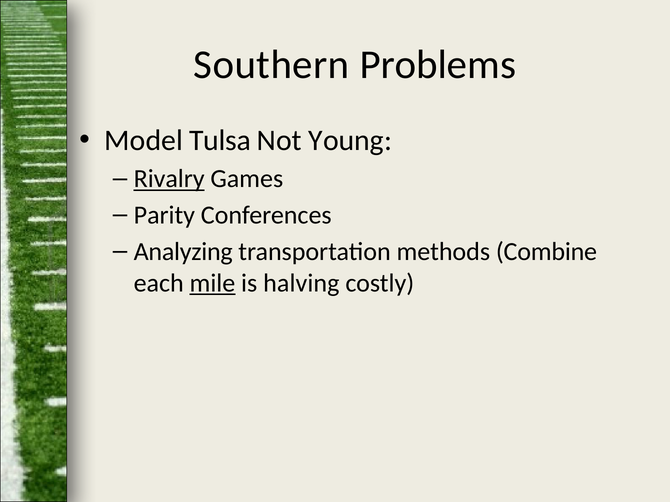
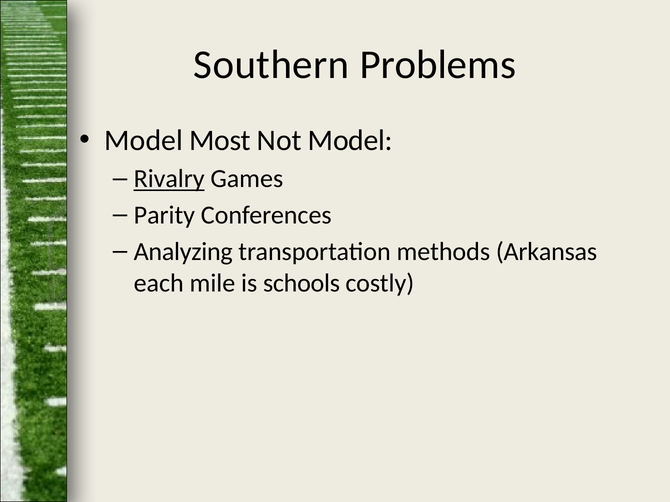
Tulsa: Tulsa -> Most
Not Young: Young -> Model
Combine: Combine -> Arkansas
mile underline: present -> none
halving: halving -> schools
